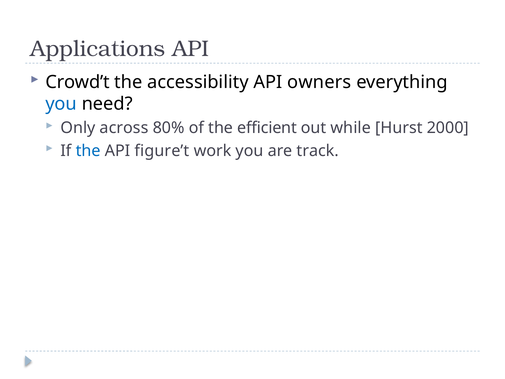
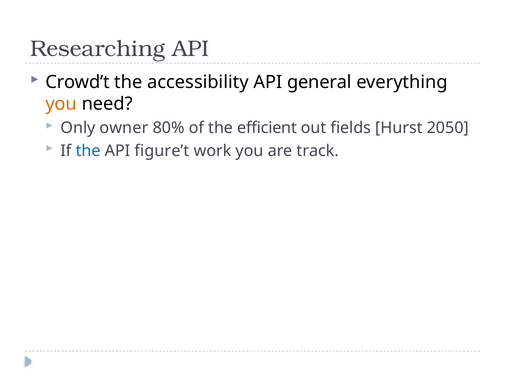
Applications: Applications -> Researching
owners: owners -> general
you at (61, 104) colour: blue -> orange
across: across -> owner
while: while -> fields
2000: 2000 -> 2050
